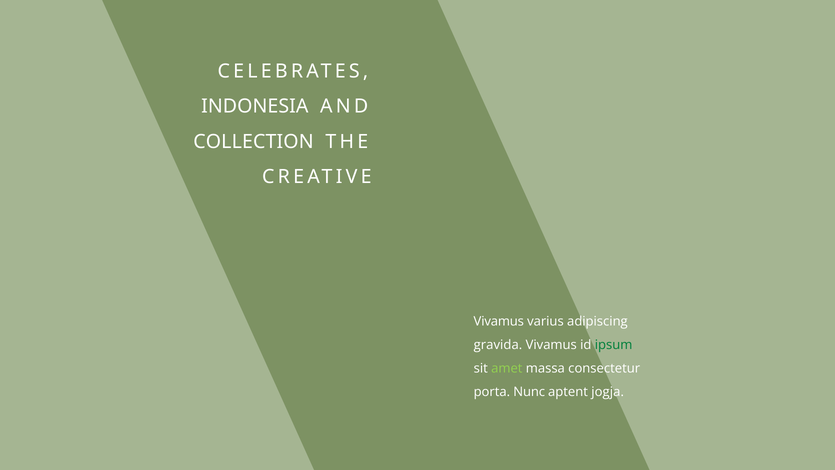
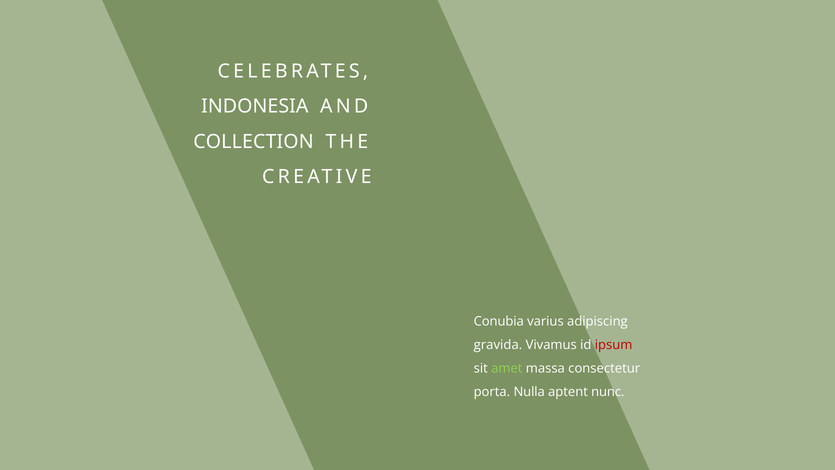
Vivamus at (499, 321): Vivamus -> Conubia
ipsum colour: green -> red
Nunc: Nunc -> Nulla
jogja: jogja -> nunc
